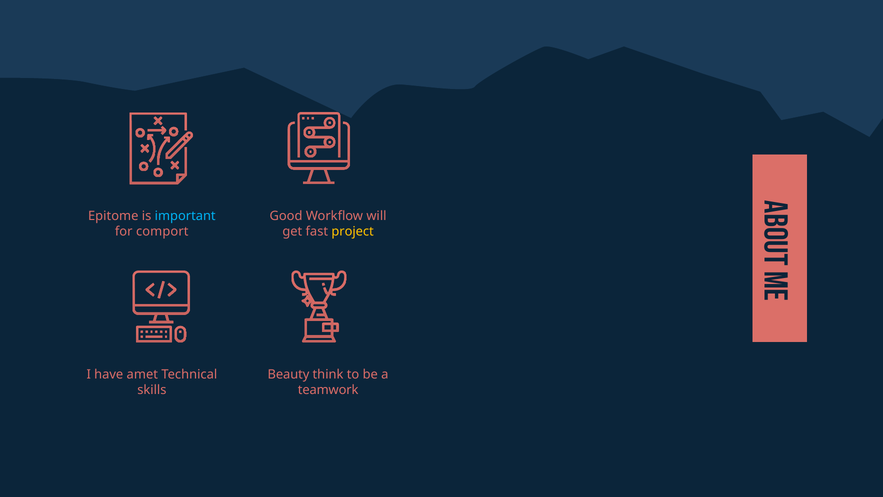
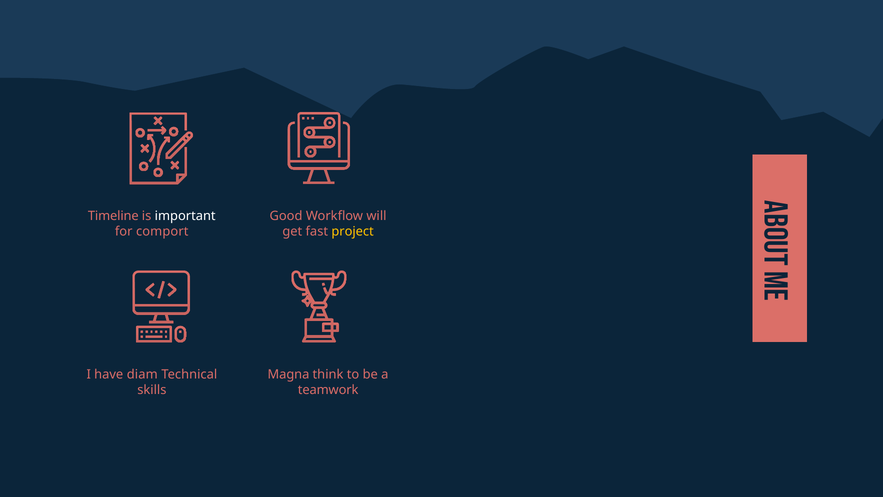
Epitome: Epitome -> Timeline
important colour: light blue -> white
amet: amet -> diam
Beauty: Beauty -> Magna
